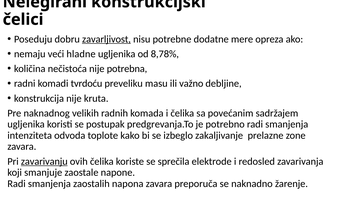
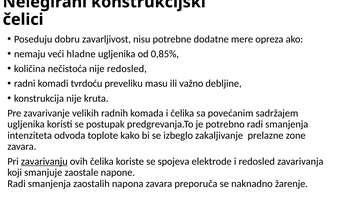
zavarljivost underline: present -> none
8,78%: 8,78% -> 0,85%
nije potrebna: potrebna -> redosled
naknadnog: naknadnog -> zavarivanje
sprečila: sprečila -> spojeva
